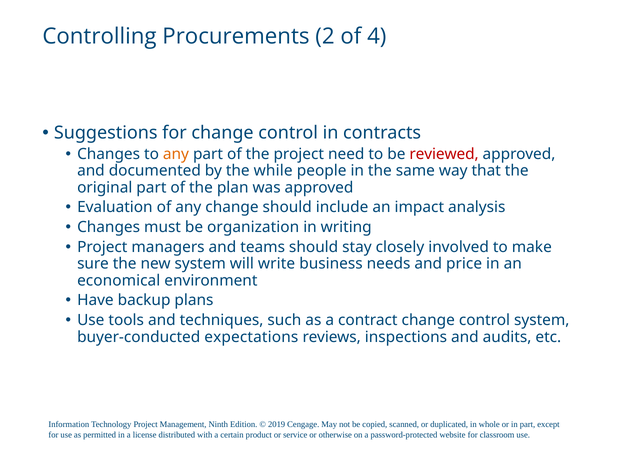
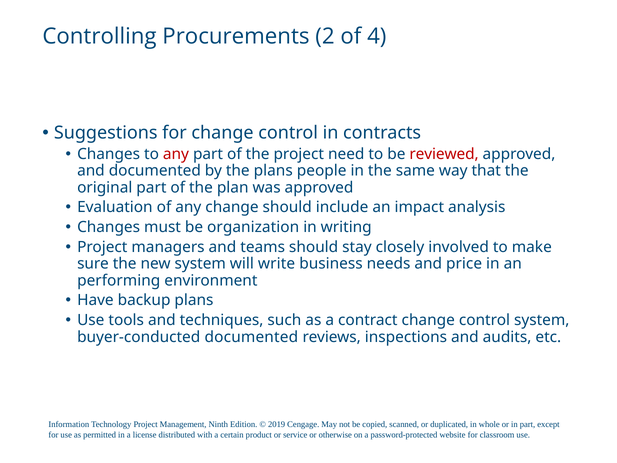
any at (176, 154) colour: orange -> red
the while: while -> plans
economical: economical -> performing
buyer-conducted expectations: expectations -> documented
